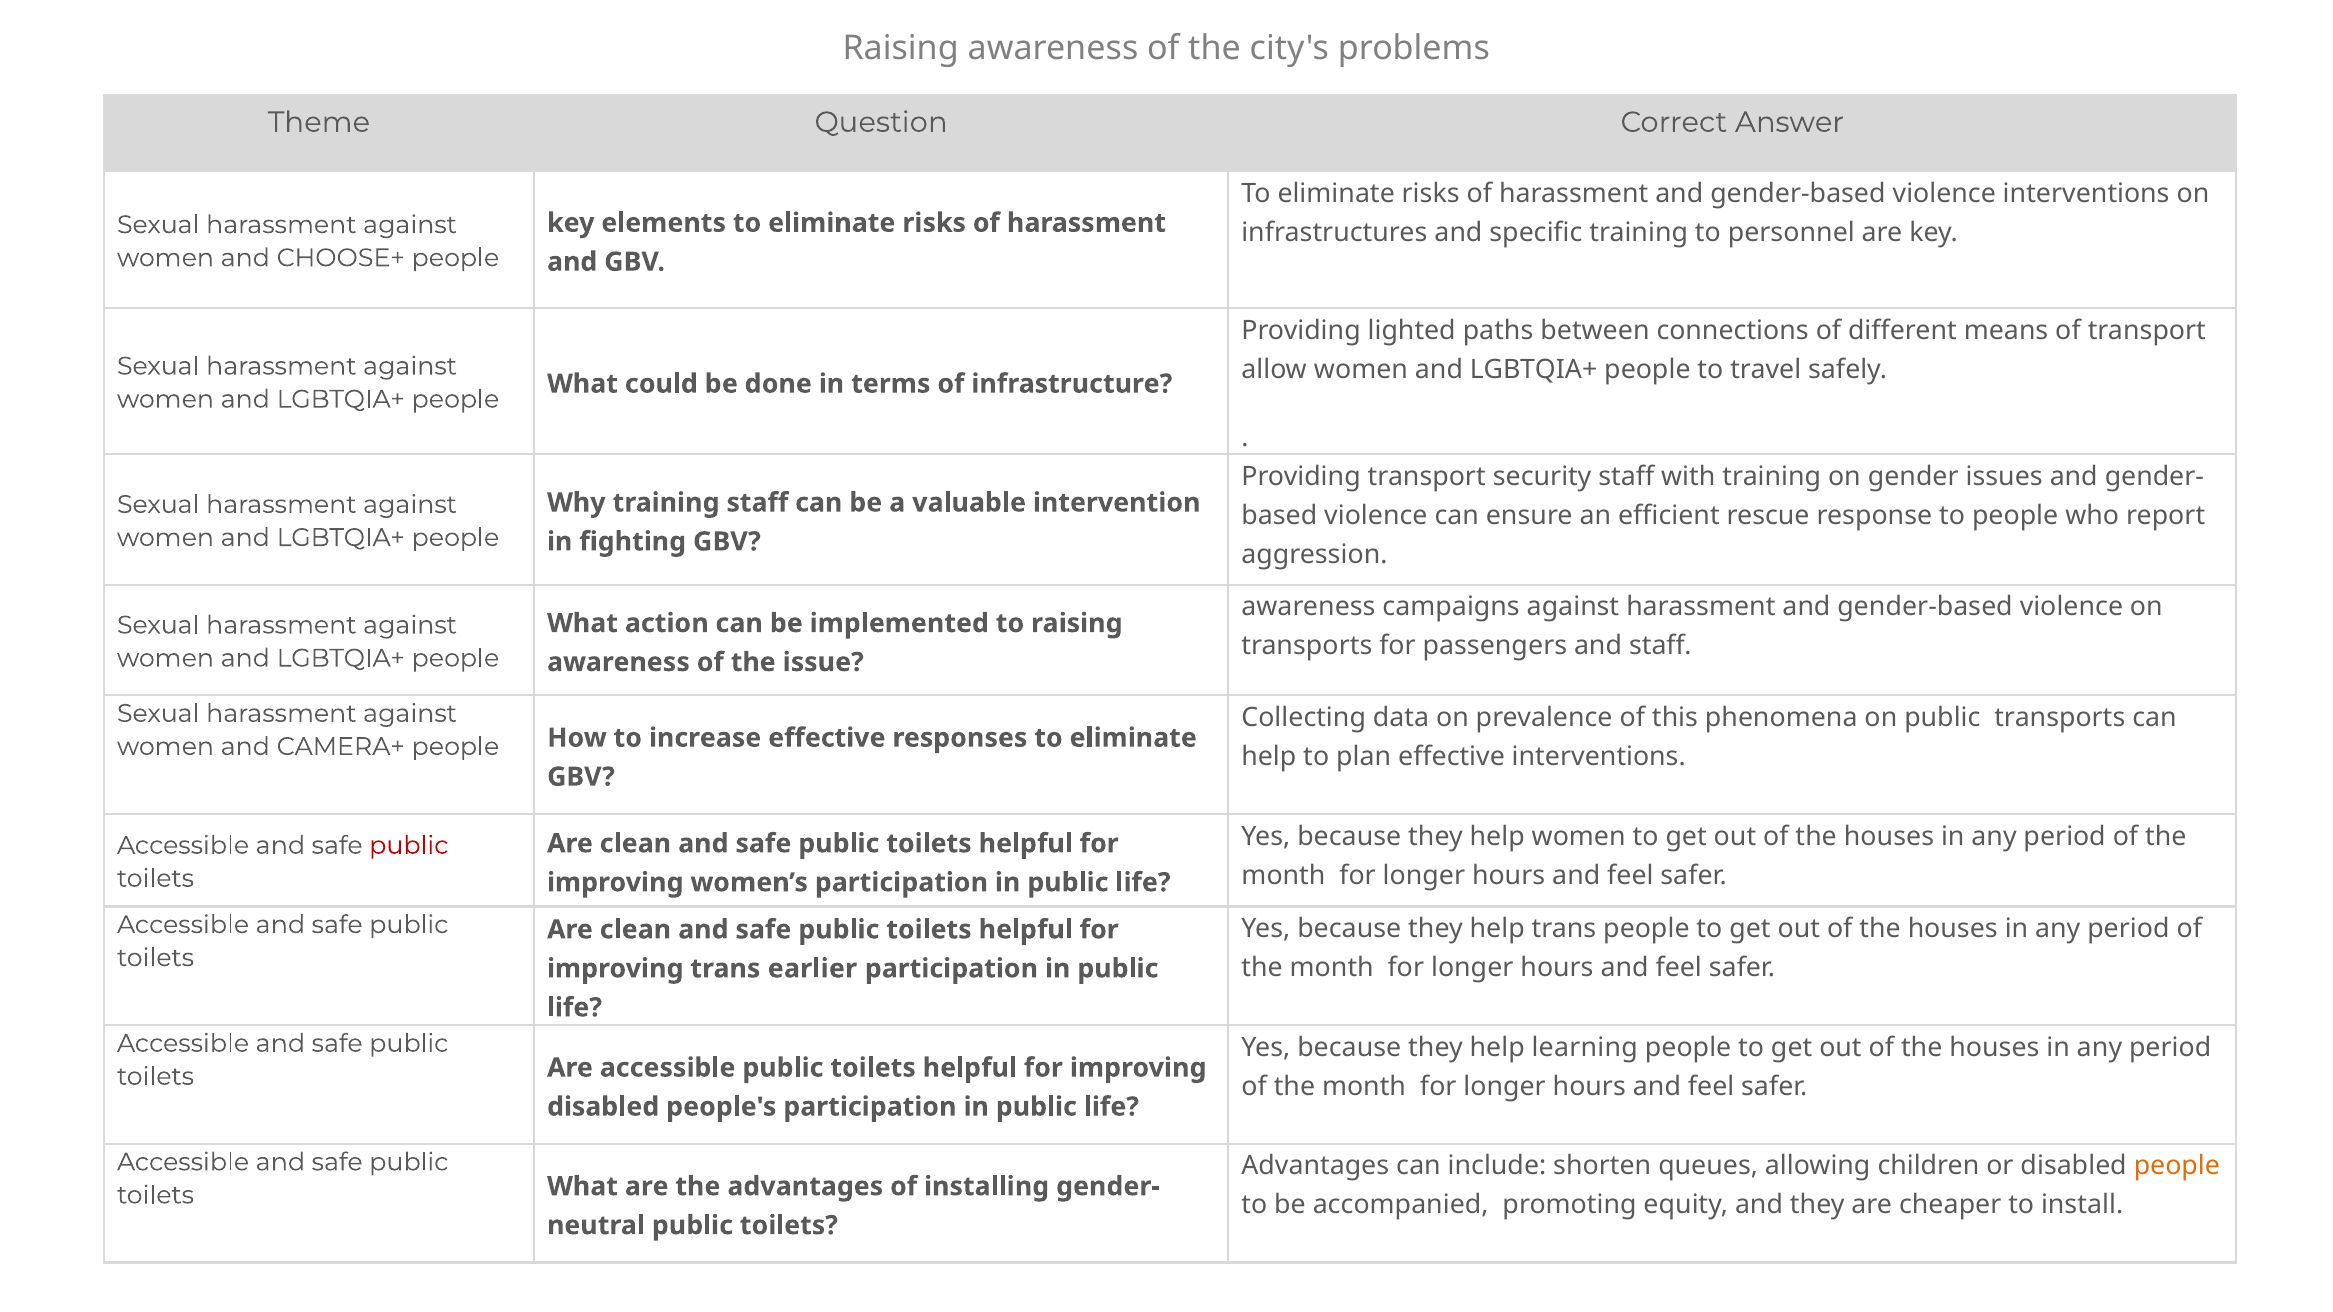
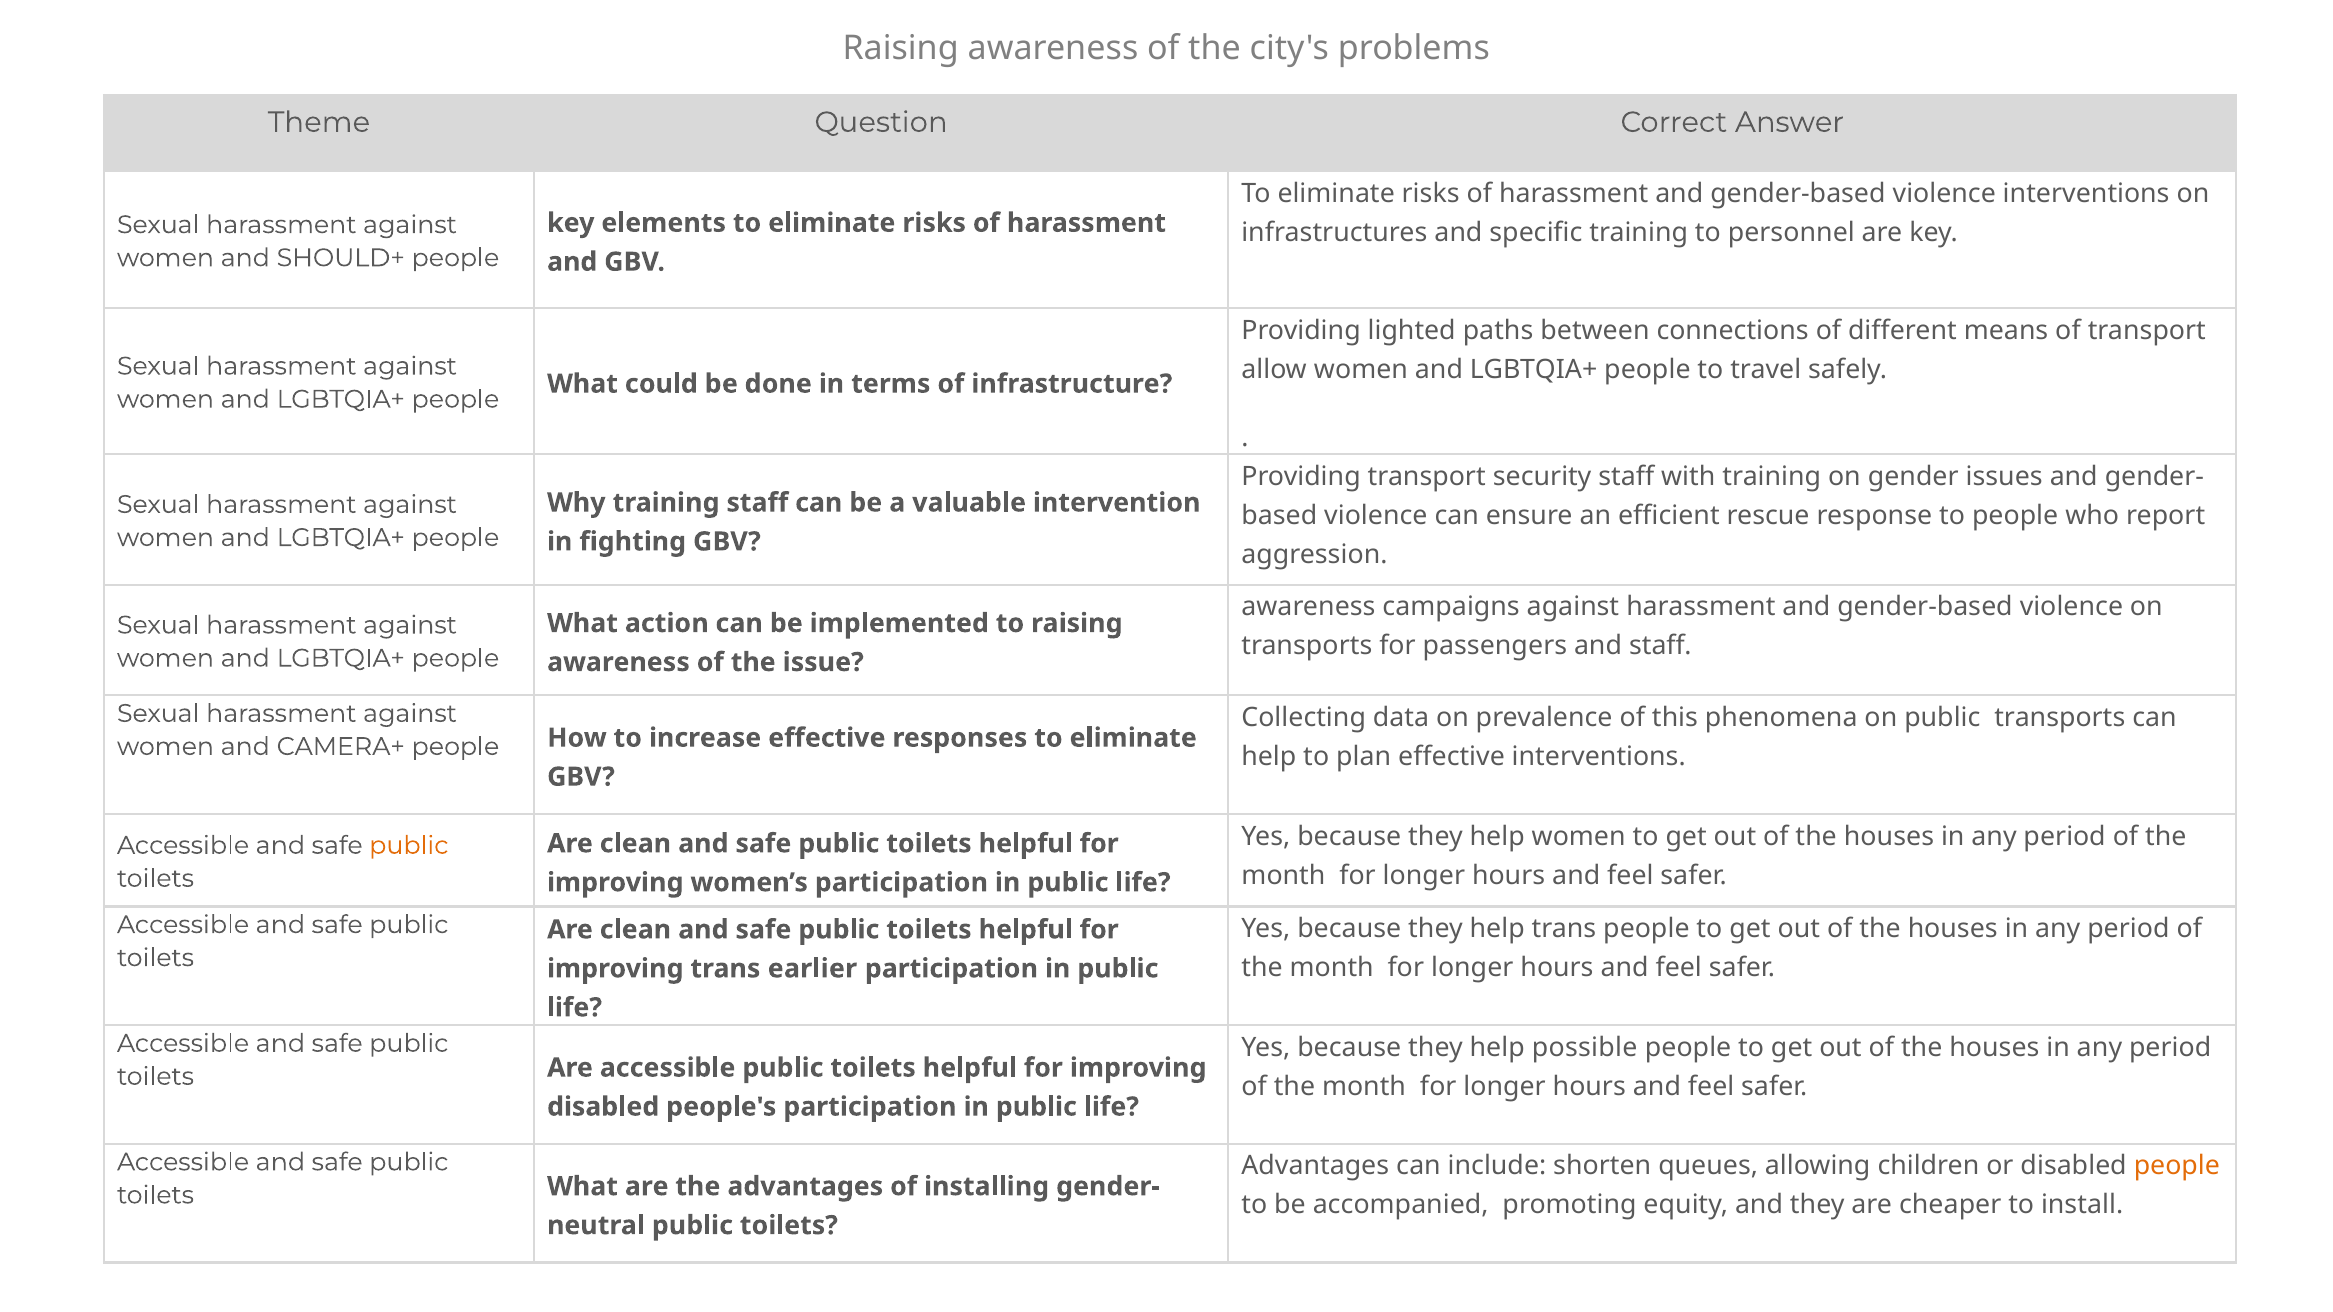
CHOOSE+: CHOOSE+ -> SHOULD+
public at (409, 846) colour: red -> orange
learning: learning -> possible
